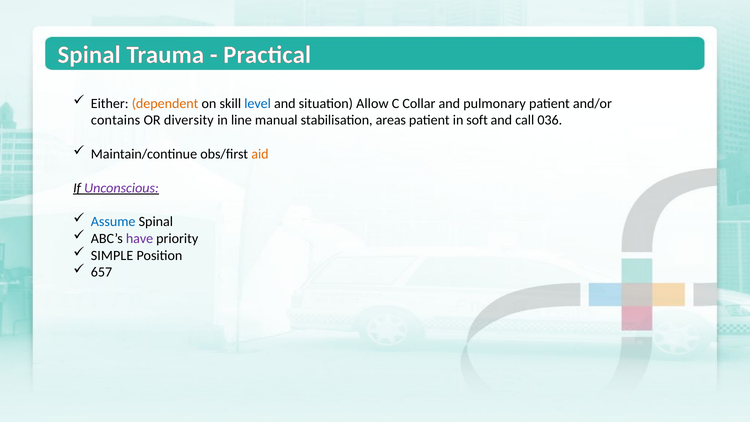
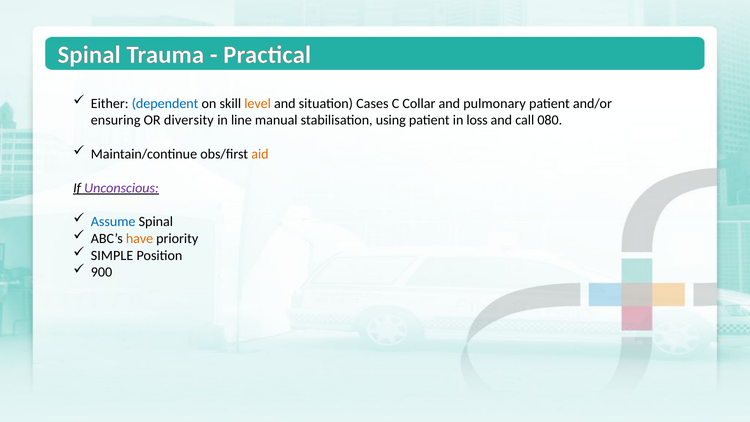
dependent colour: orange -> blue
level colour: blue -> orange
Allow: Allow -> Cases
contains: contains -> ensuring
areas: areas -> using
soft: soft -> loss
036: 036 -> 080
have colour: purple -> orange
657: 657 -> 900
